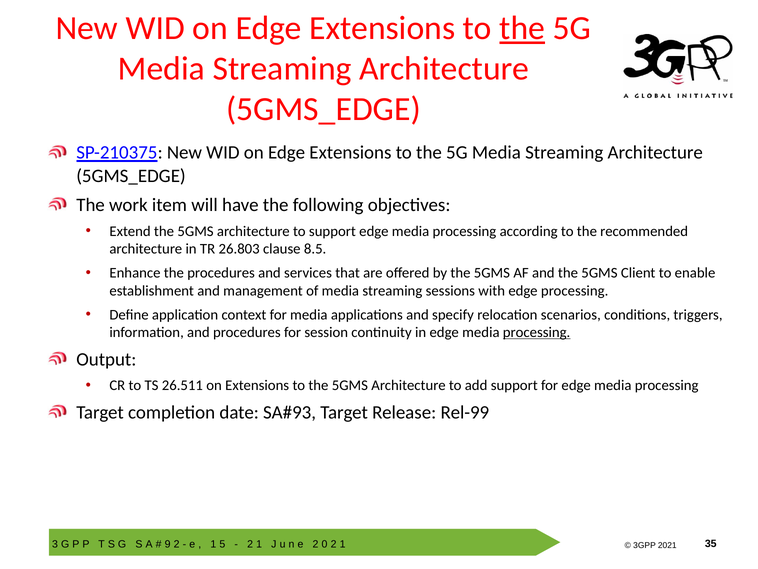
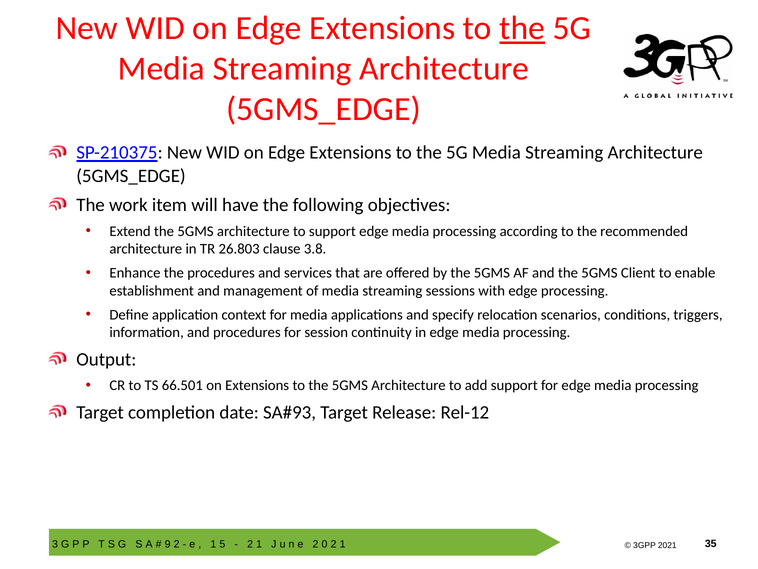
8.5: 8.5 -> 3.8
processing at (537, 332) underline: present -> none
26.511: 26.511 -> 66.501
Rel-99: Rel-99 -> Rel-12
